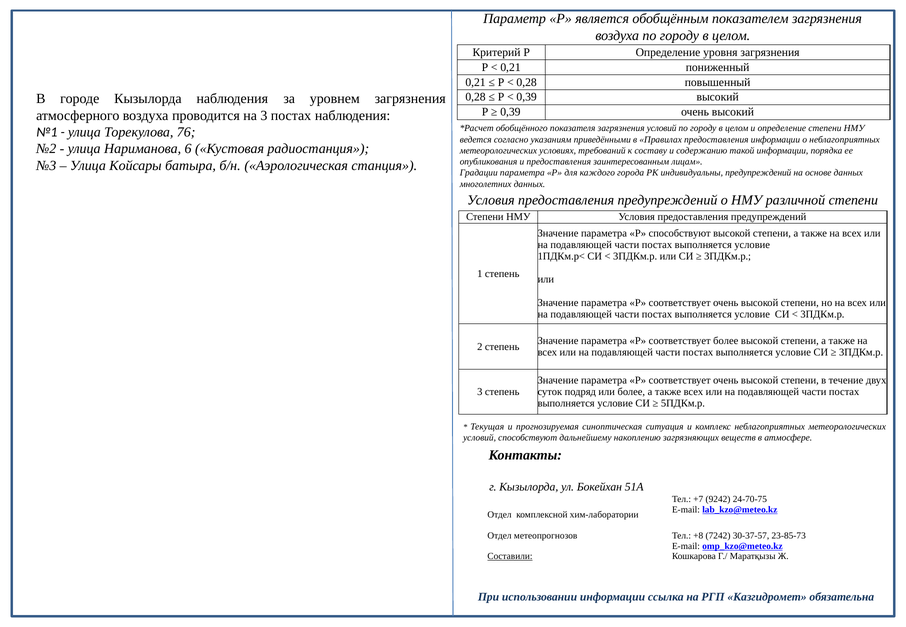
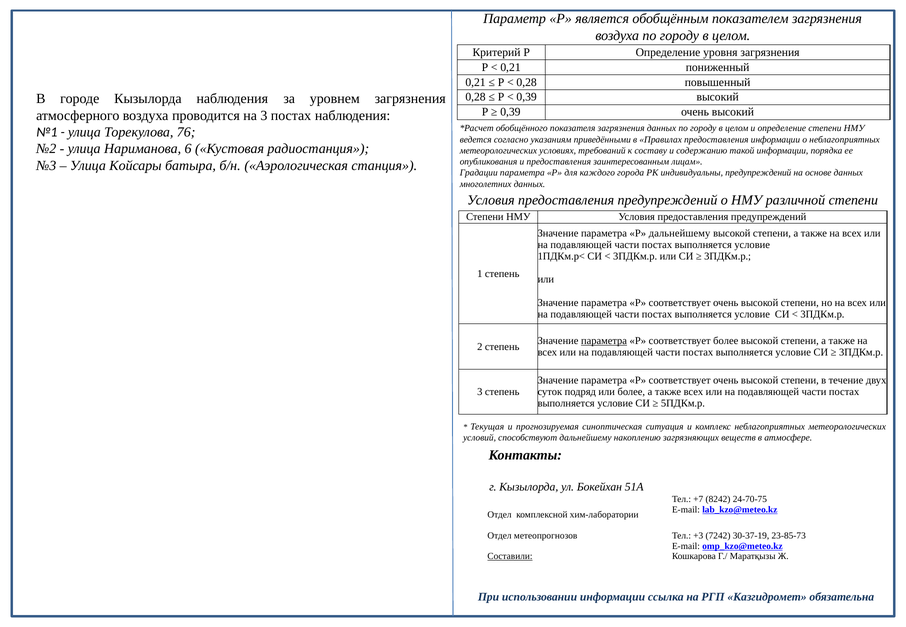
загрязнения условий: условий -> данных
Р способствуют: способствуют -> дальнейшему
параметра at (604, 341) underline: none -> present
9242: 9242 -> 8242
+8: +8 -> +3
30-37-57: 30-37-57 -> 30-37-19
